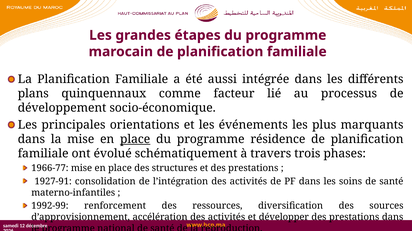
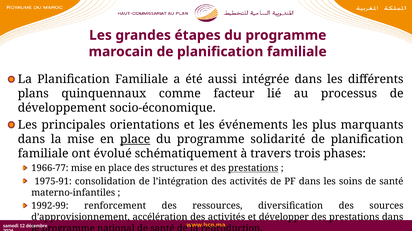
résidence: résidence -> solidarité
prestations at (253, 169) underline: none -> present
1927-91: 1927-91 -> 1975-91
